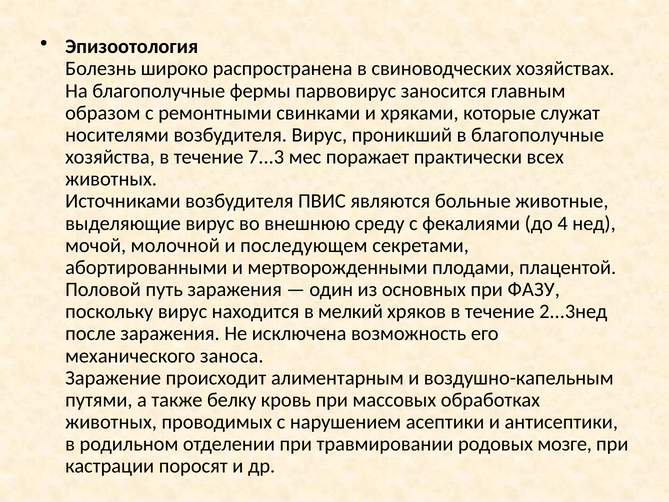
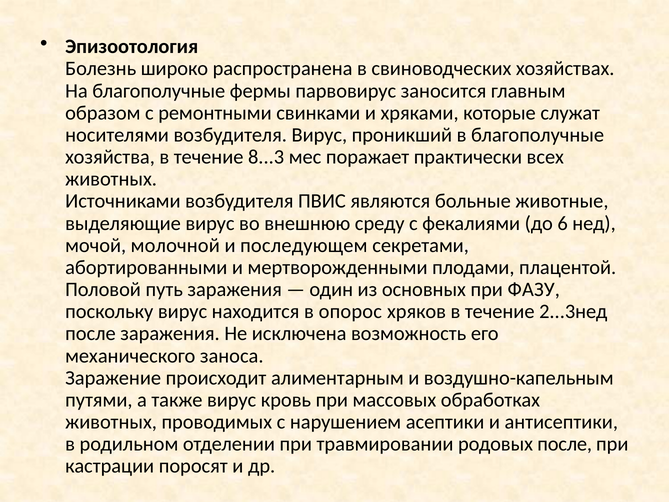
7...3: 7...3 -> 8...3
4: 4 -> 6
мелкий: мелкий -> опорос
также белку: белку -> вирус
родовых мозге: мозге -> после
